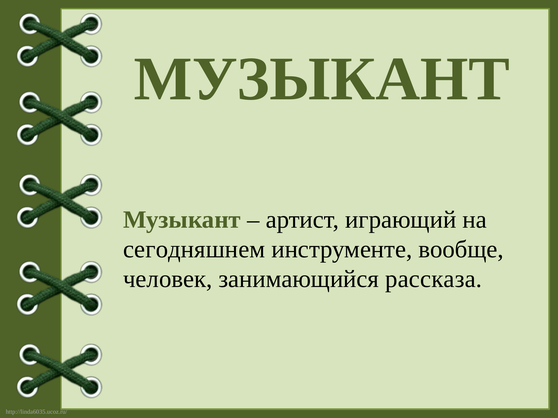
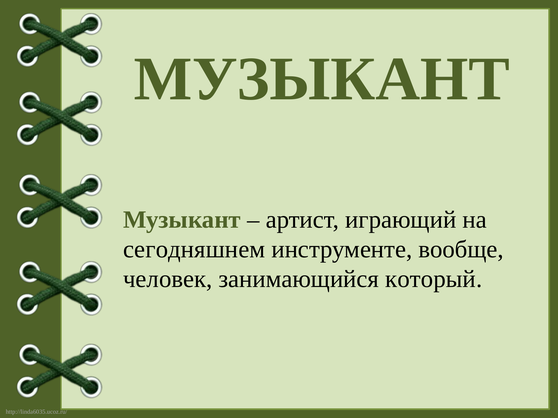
рассказа: рассказа -> который
